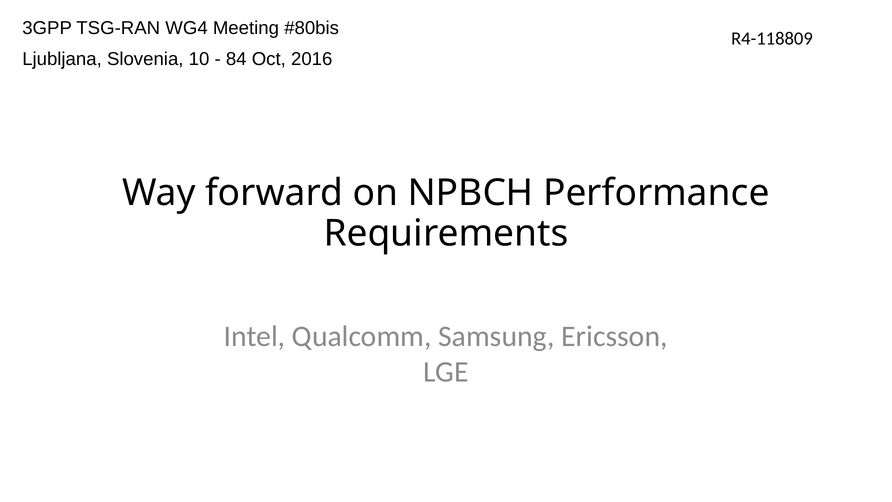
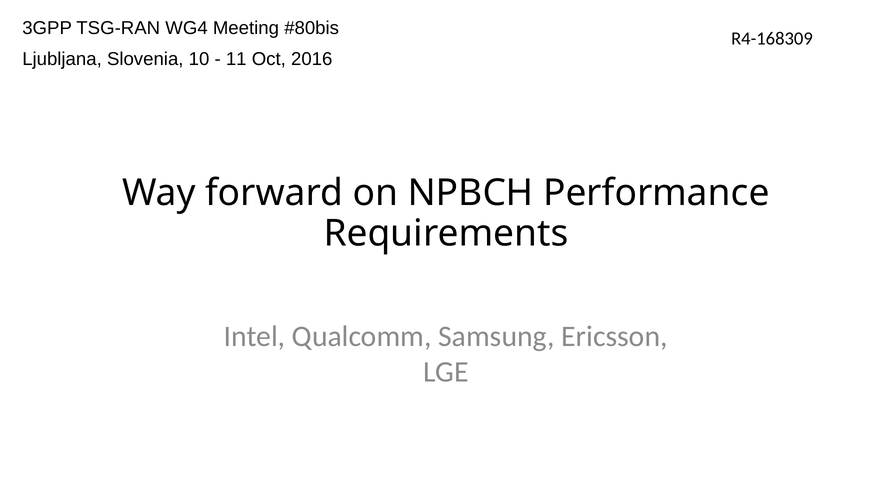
R4-118809: R4-118809 -> R4-168309
84: 84 -> 11
